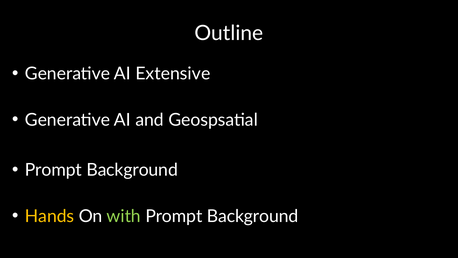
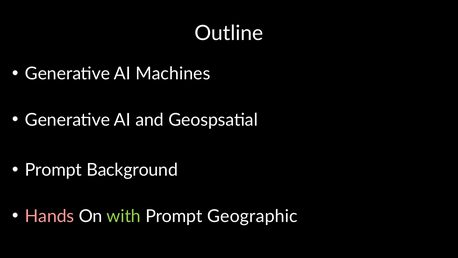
Extensive: Extensive -> Machines
Hands colour: yellow -> pink
Background at (253, 216): Background -> Geographic
